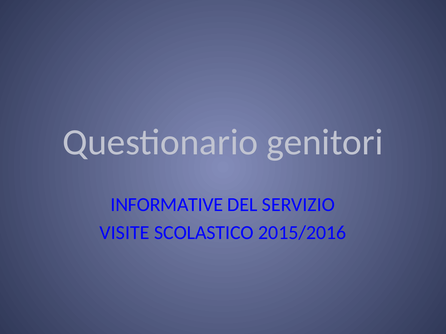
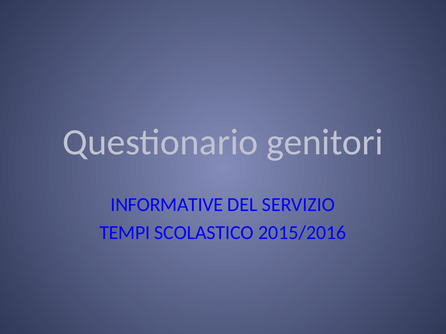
VISITE: VISITE -> TEMPI
